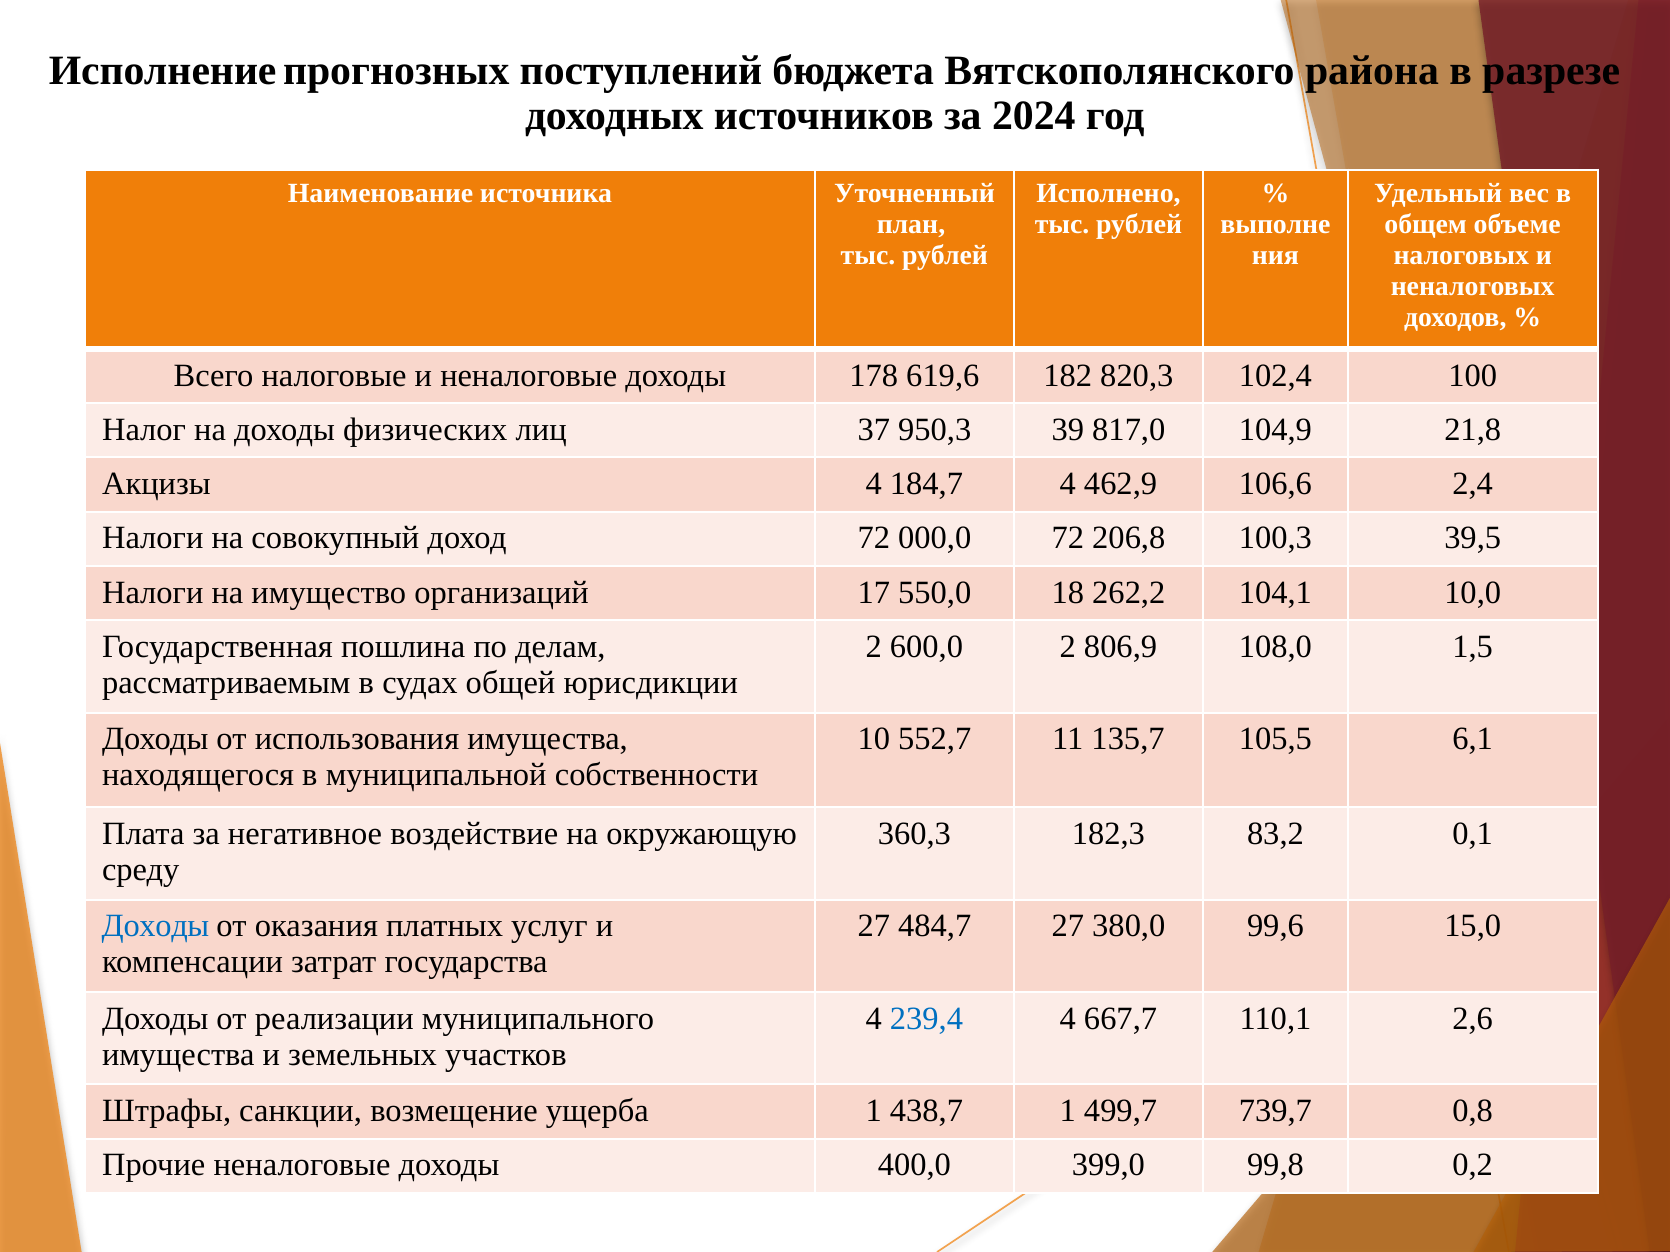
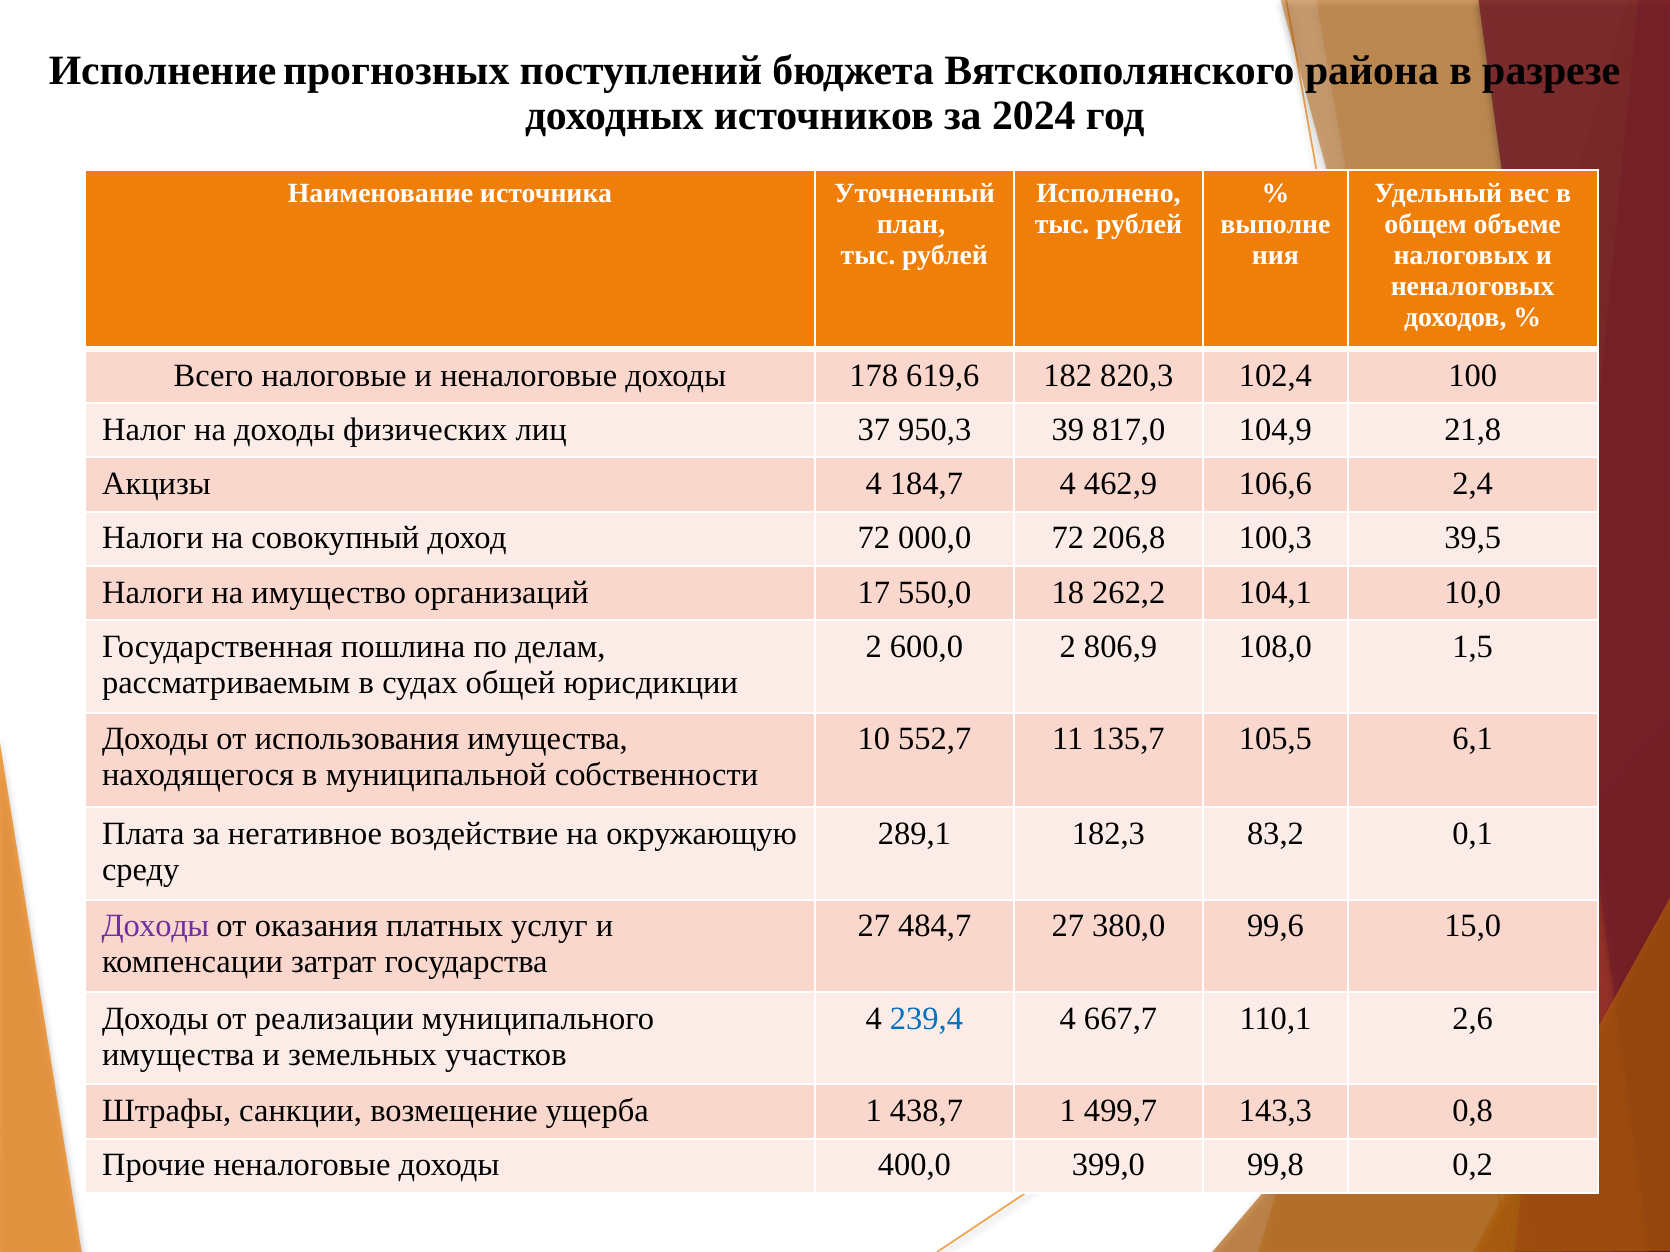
360,3: 360,3 -> 289,1
Доходы at (155, 927) colour: blue -> purple
739,7: 739,7 -> 143,3
